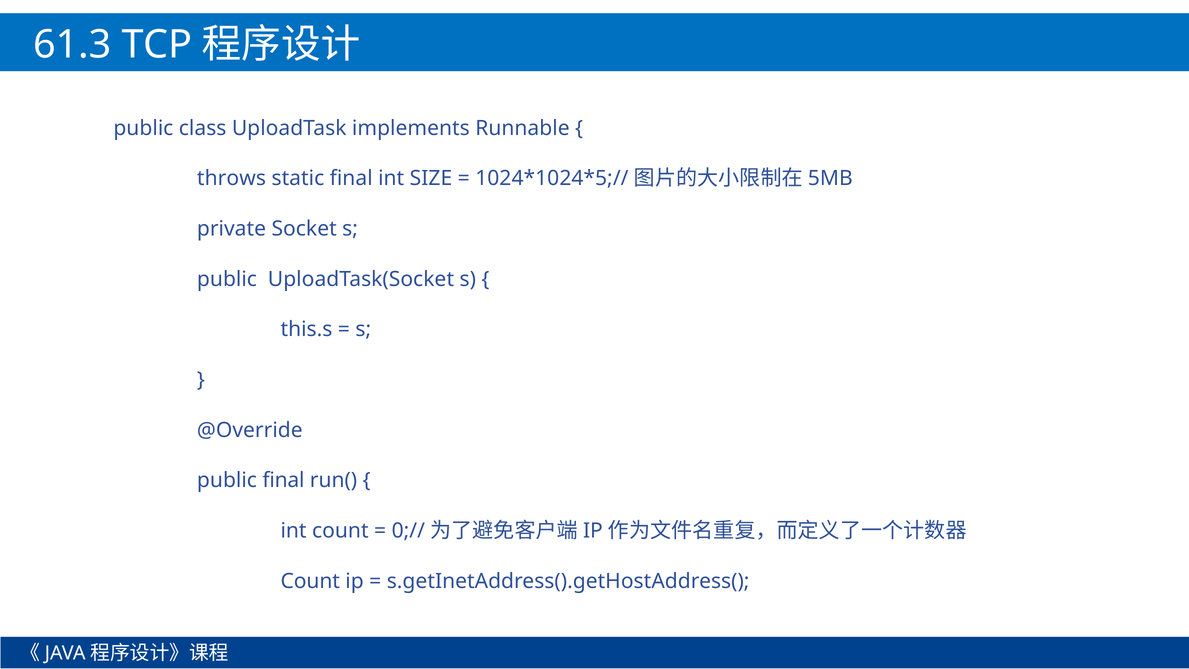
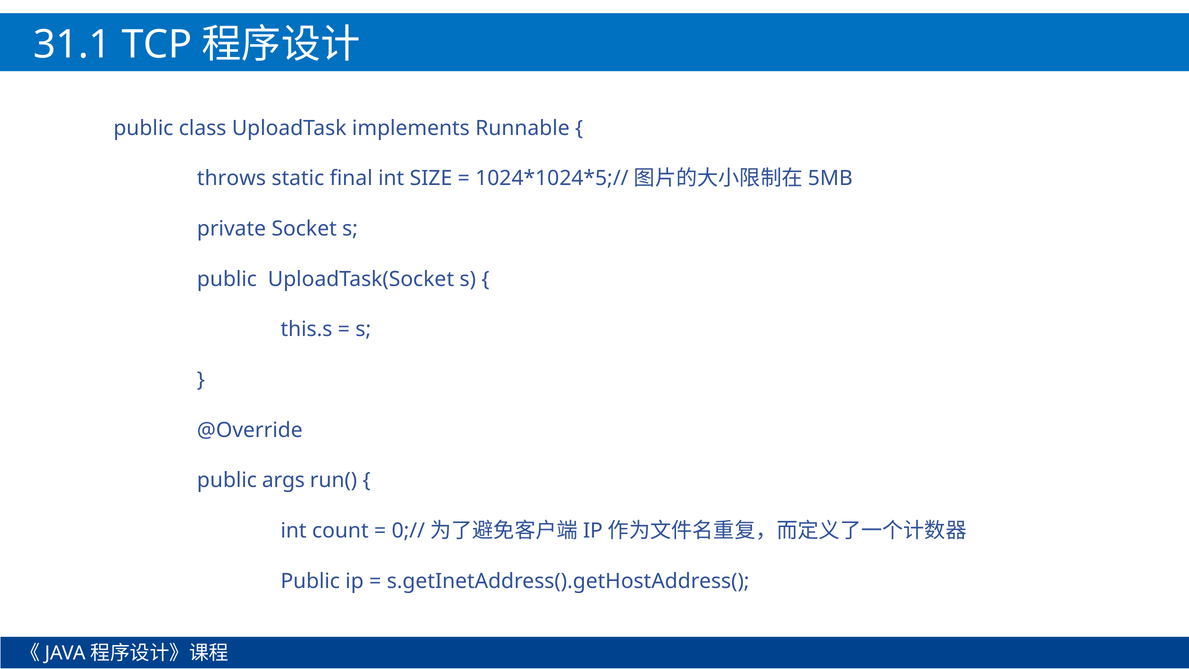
61.3: 61.3 -> 31.1
public final: final -> args
Count at (310, 581): Count -> Public
